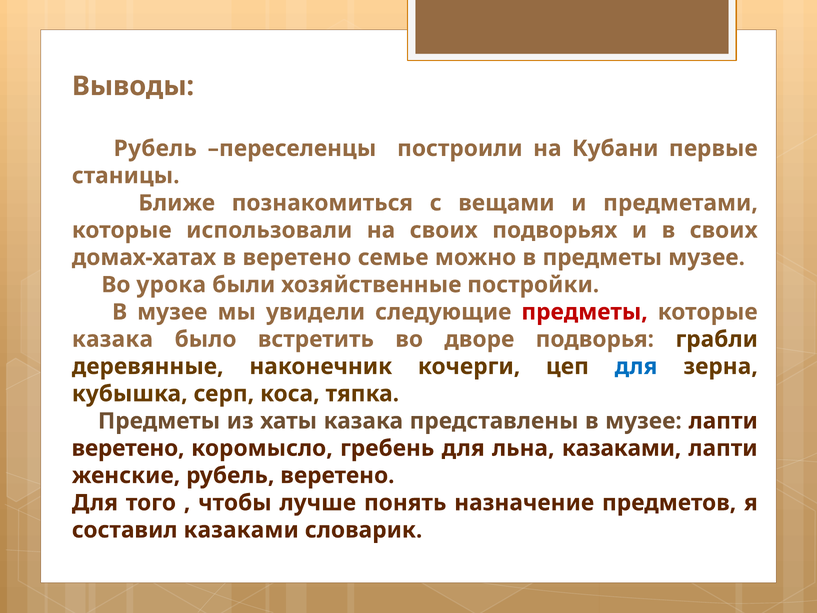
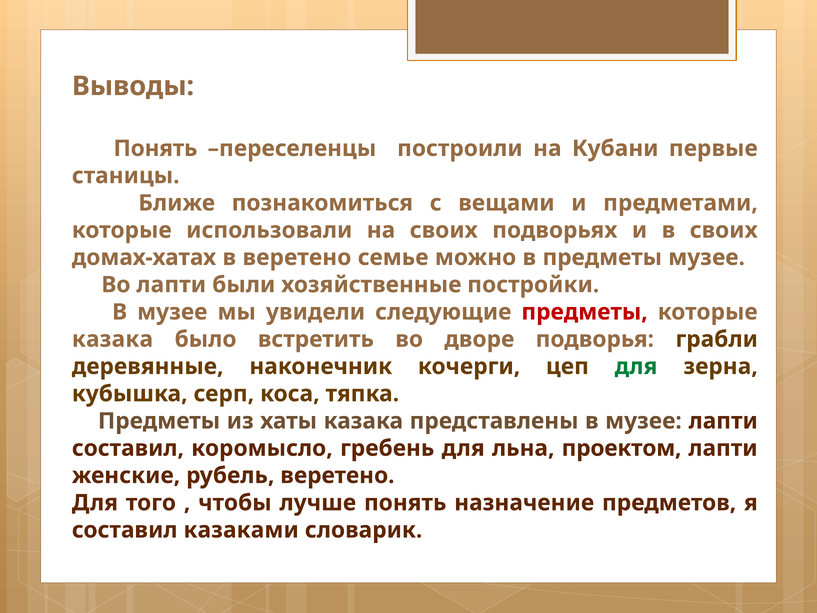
Рубель at (155, 148): Рубель -> Понять
Во урока: урока -> лапти
для at (636, 366) colour: blue -> green
веретено at (128, 448): веретено -> составил
льна казаками: казаками -> проектом
